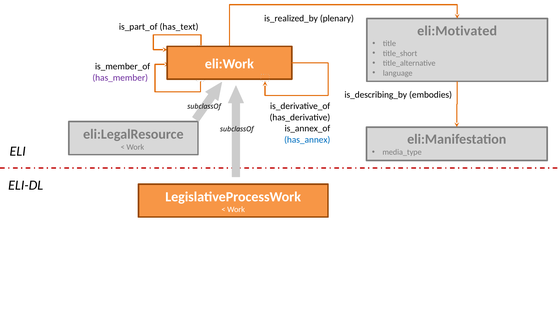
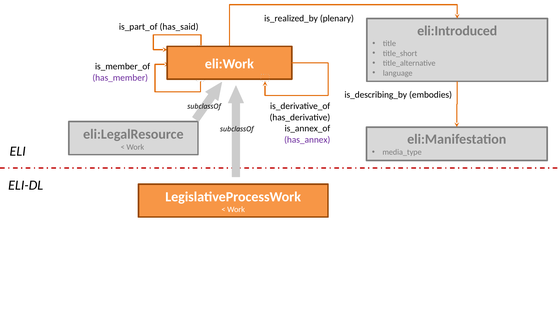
has_text: has_text -> has_said
eli:Motivated: eli:Motivated -> eli:Introduced
has_annex colour: blue -> purple
